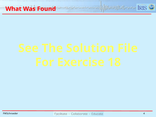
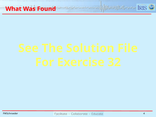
18: 18 -> 32
